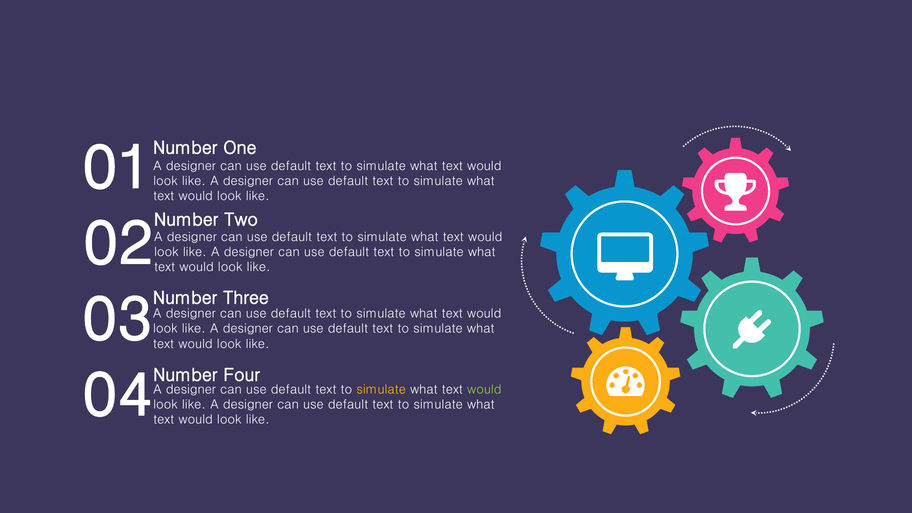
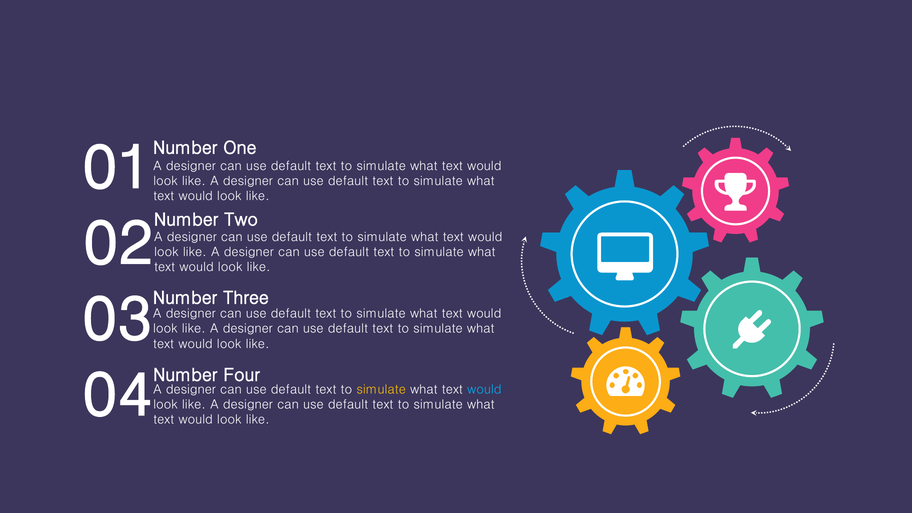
would at (484, 389) colour: light green -> light blue
